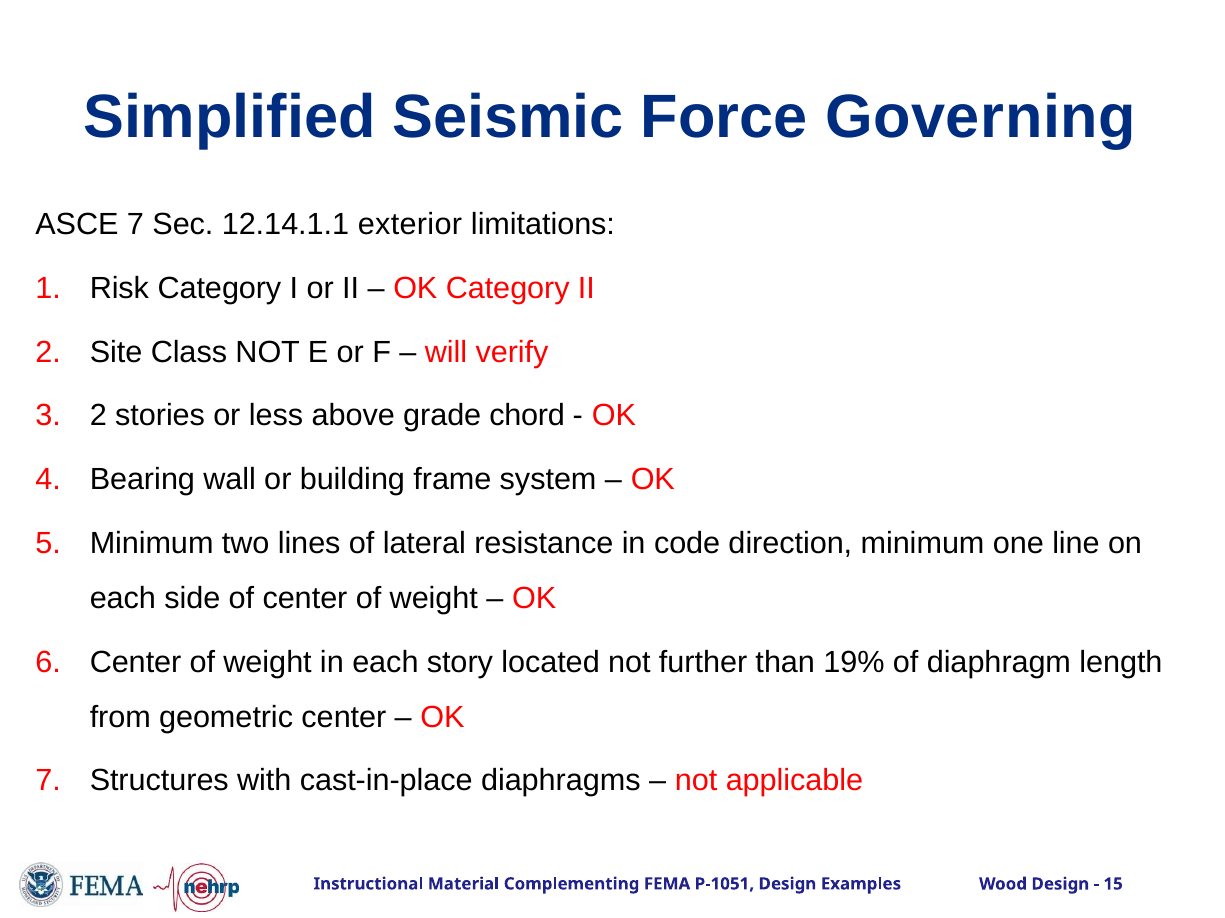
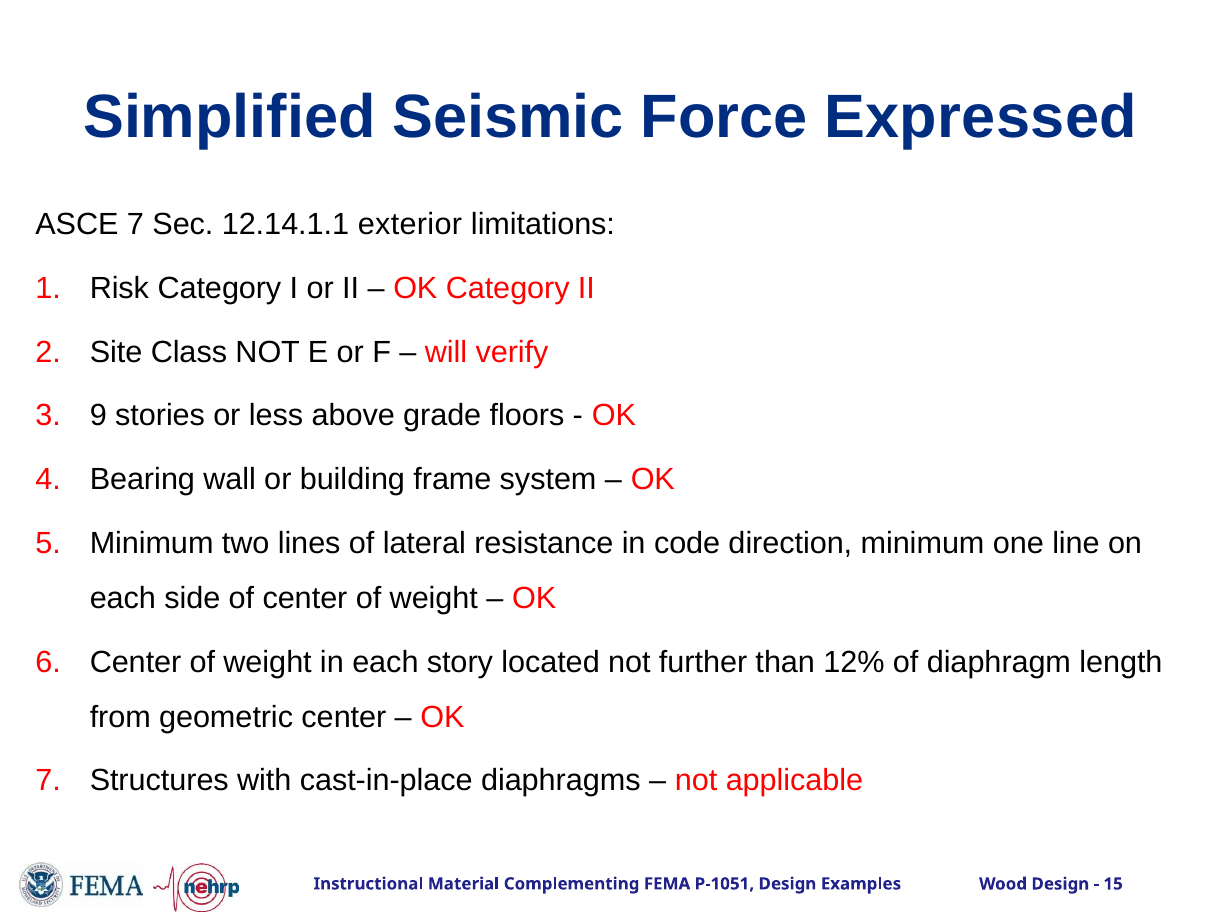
Governing: Governing -> Expressed
3 2: 2 -> 9
chord: chord -> floors
19%: 19% -> 12%
